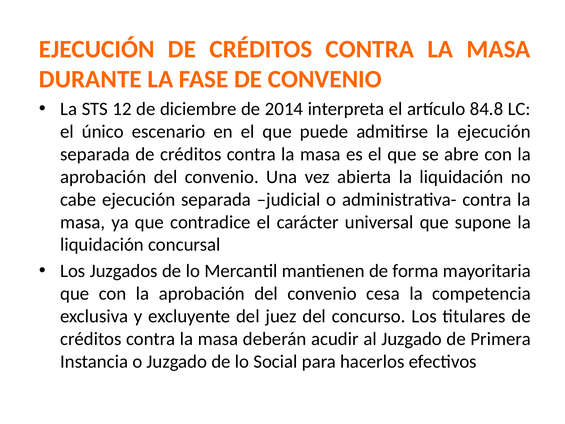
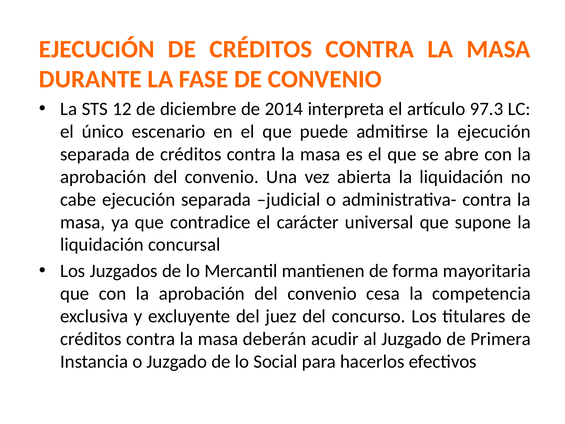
84.8: 84.8 -> 97.3
